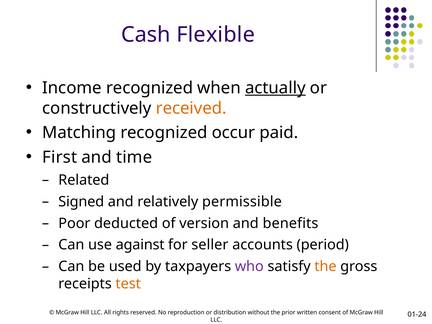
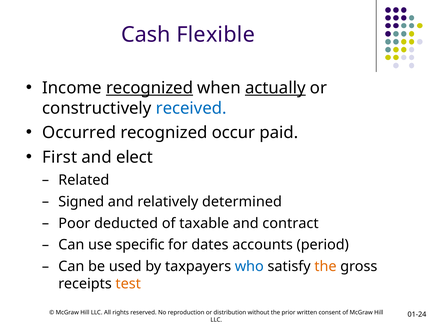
recognized at (150, 88) underline: none -> present
received colour: orange -> blue
Matching: Matching -> Occurred
time: time -> elect
permissible: permissible -> determined
version: version -> taxable
benefits: benefits -> contract
against: against -> specific
seller: seller -> dates
who colour: purple -> blue
